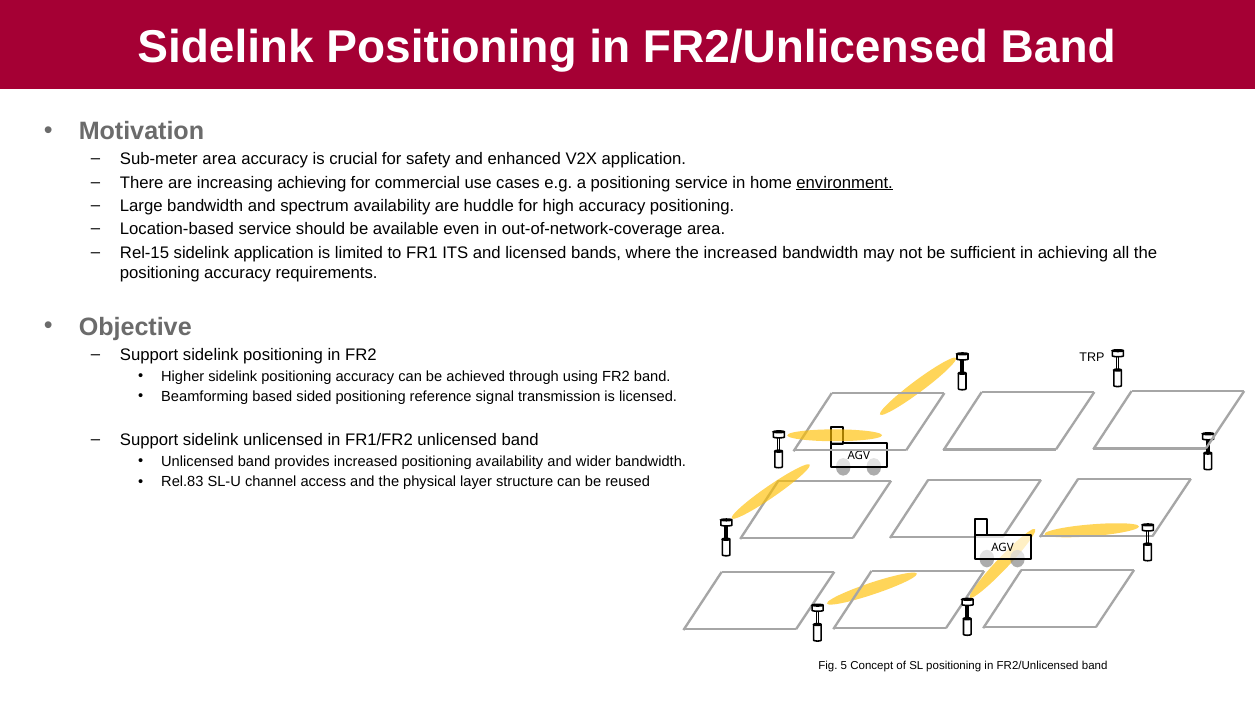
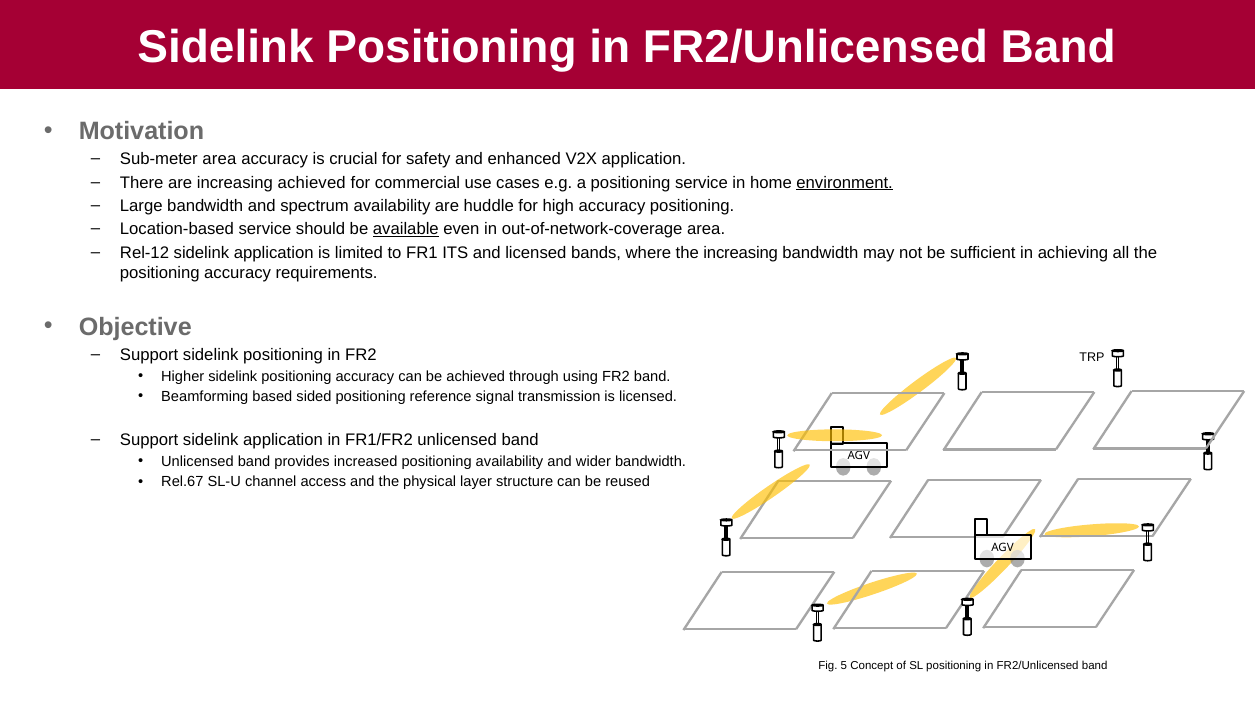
increasing achieving: achieving -> achieved
available underline: none -> present
Rel-15: Rel-15 -> Rel-12
the increased: increased -> increasing
Support sidelink unlicensed: unlicensed -> application
Rel.83: Rel.83 -> Rel.67
